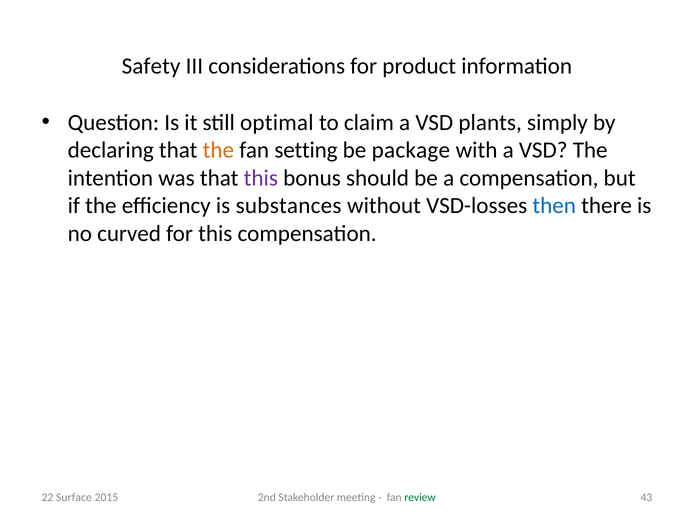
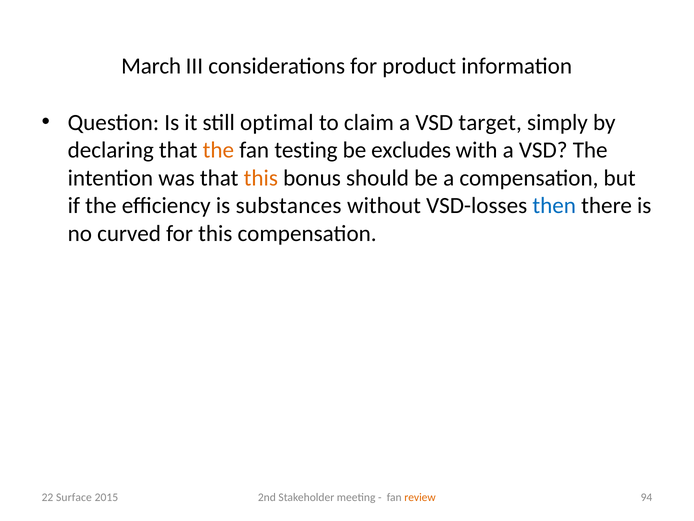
Safety: Safety -> March
plants: plants -> target
setting: setting -> testing
package: package -> excludes
this at (261, 178) colour: purple -> orange
review colour: green -> orange
43: 43 -> 94
